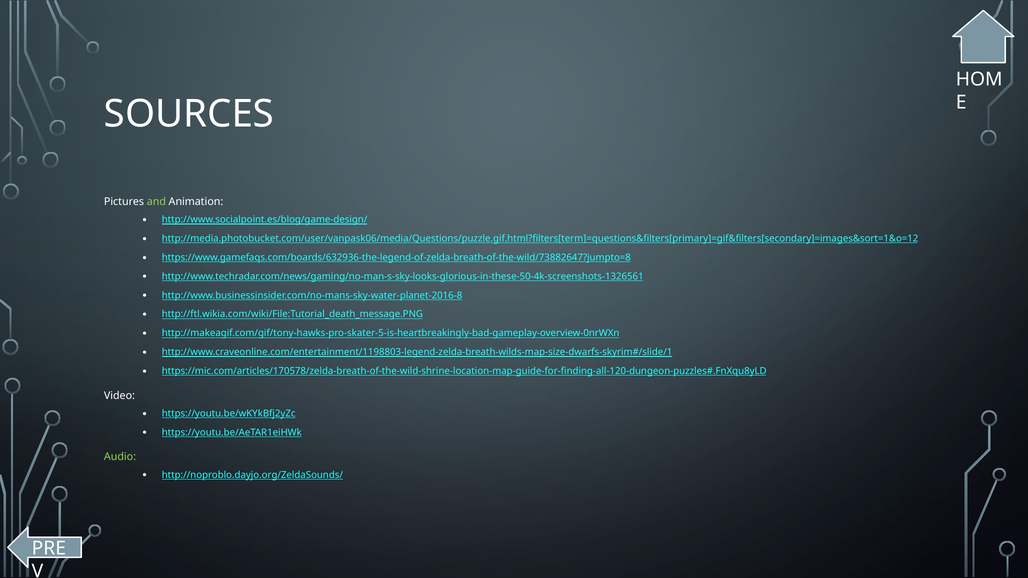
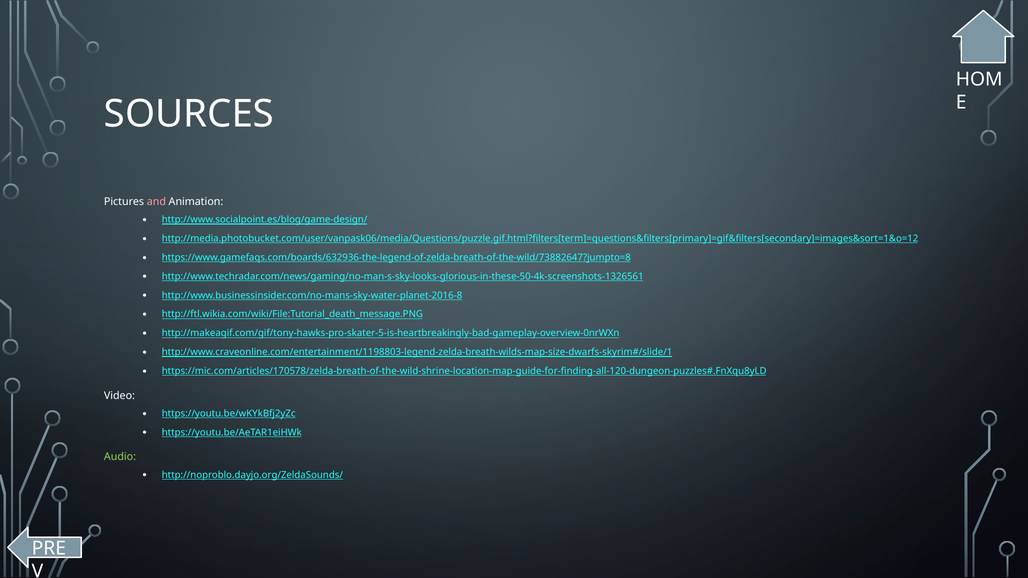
and colour: light green -> pink
